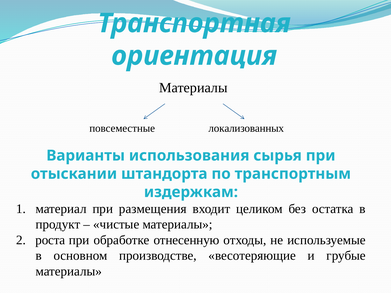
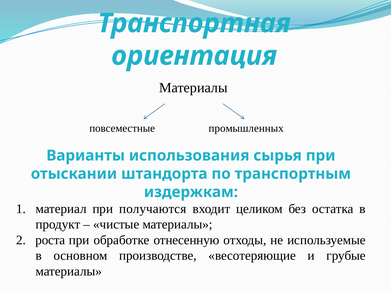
локализованных: локализованных -> промышленных
размещения: размещения -> получаются
